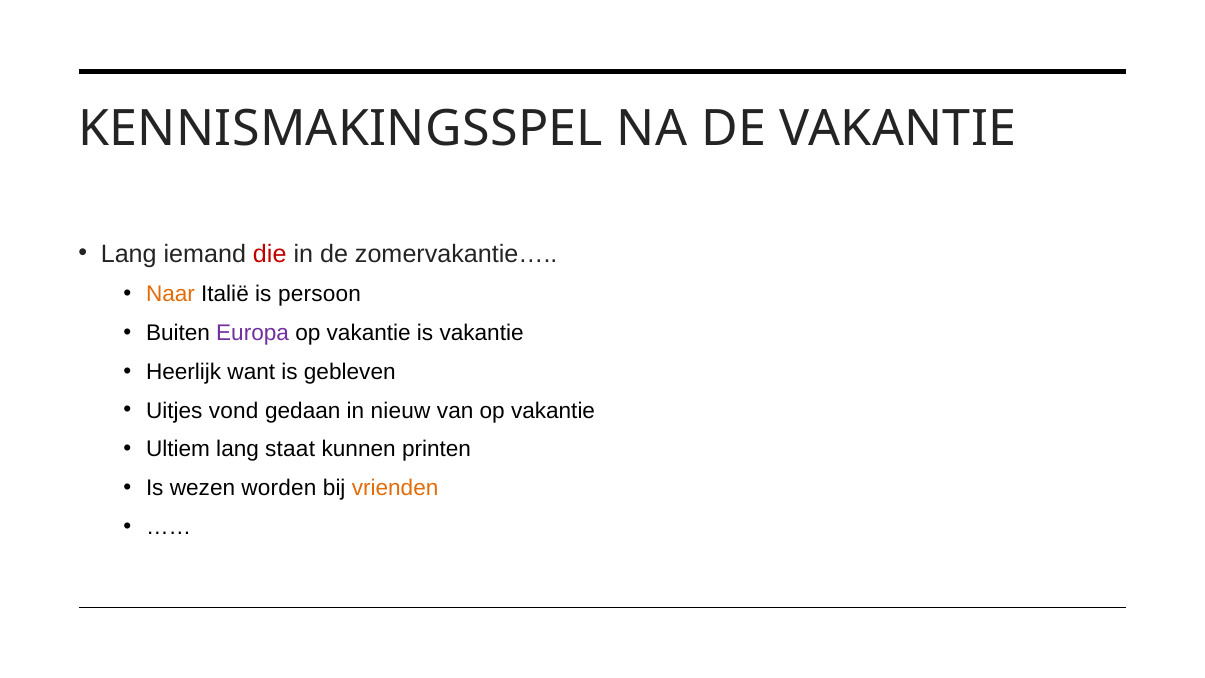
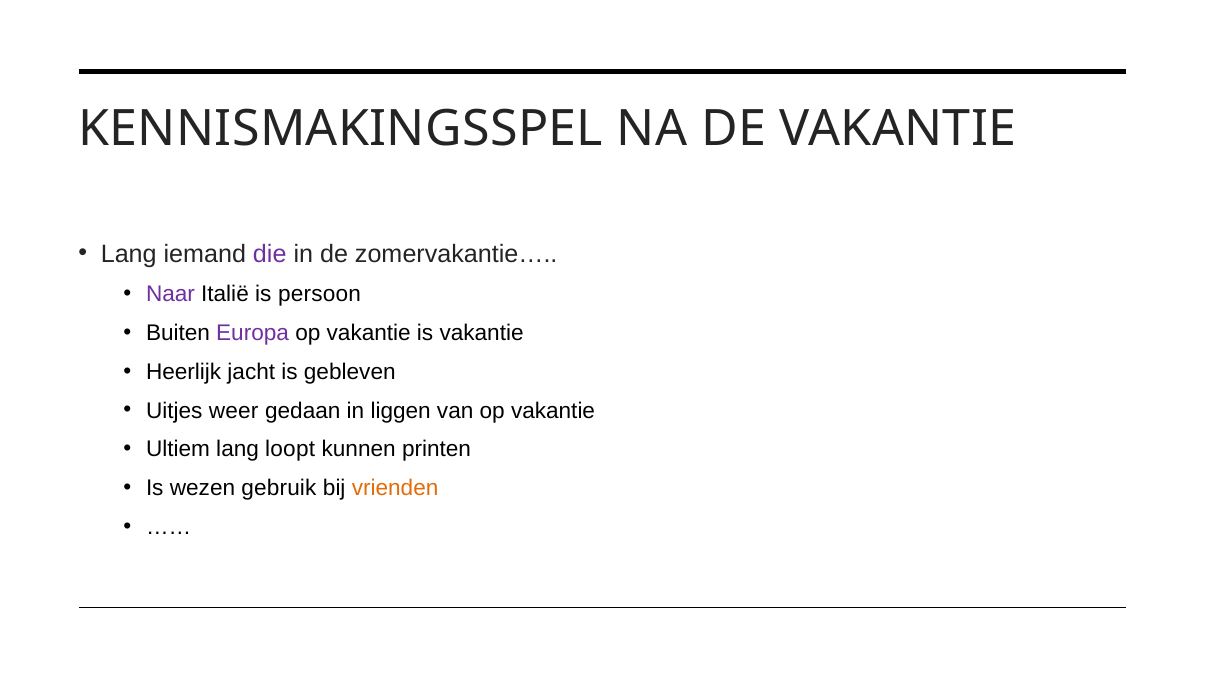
die colour: red -> purple
Naar colour: orange -> purple
want: want -> jacht
vond: vond -> weer
nieuw: nieuw -> liggen
staat: staat -> loopt
worden: worden -> gebruik
